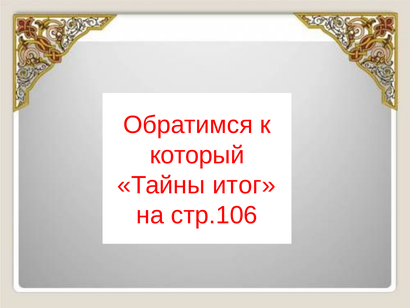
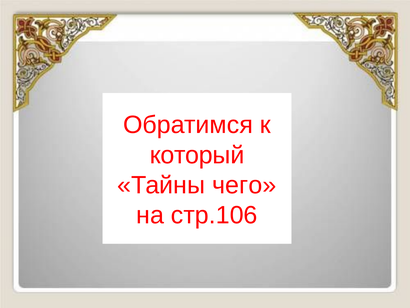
итог: итог -> чего
